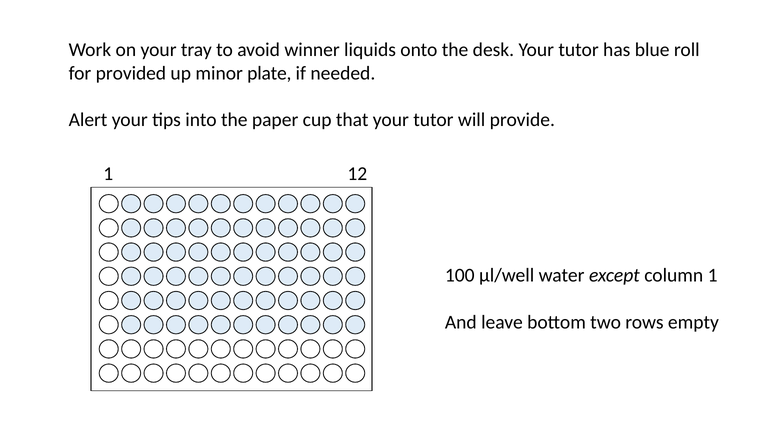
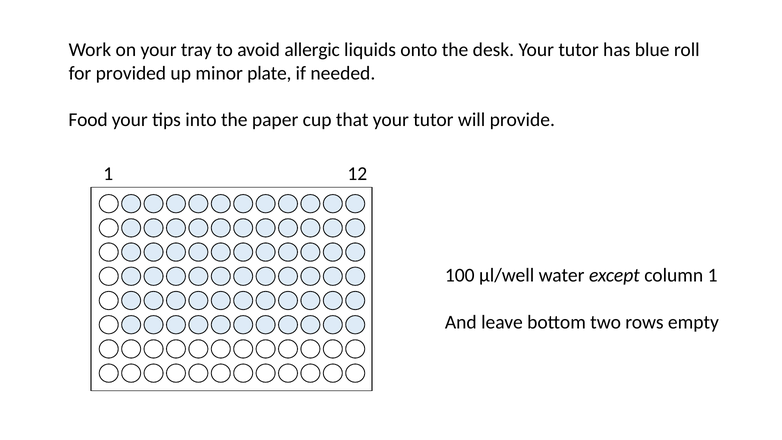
winner: winner -> allergic
Alert: Alert -> Food
